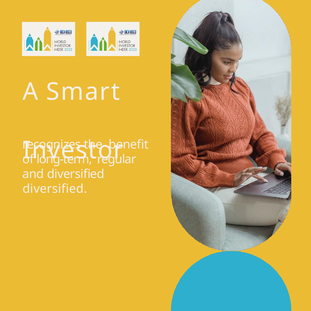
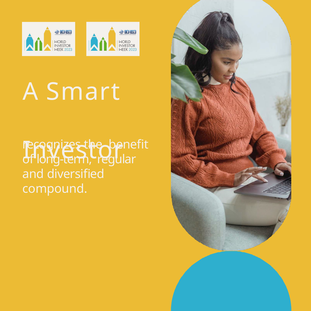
diversified at (55, 189): diversified -> compound
